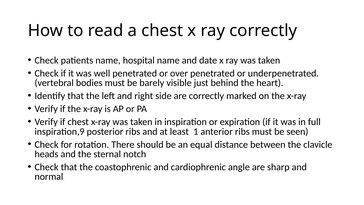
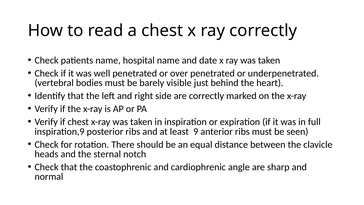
1: 1 -> 9
